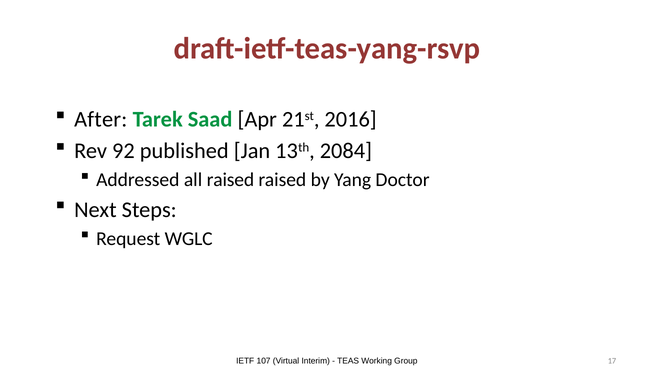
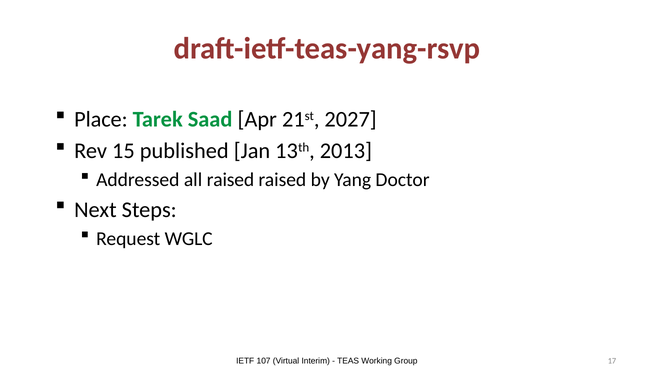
After: After -> Place
2016: 2016 -> 2027
92: 92 -> 15
2084: 2084 -> 2013
